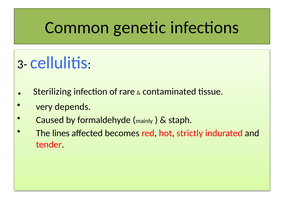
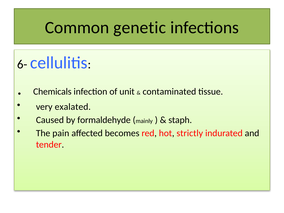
3-: 3- -> 6-
Sterilizing: Sterilizing -> Chemicals
rare: rare -> unit
depends: depends -> exalated
lines: lines -> pain
